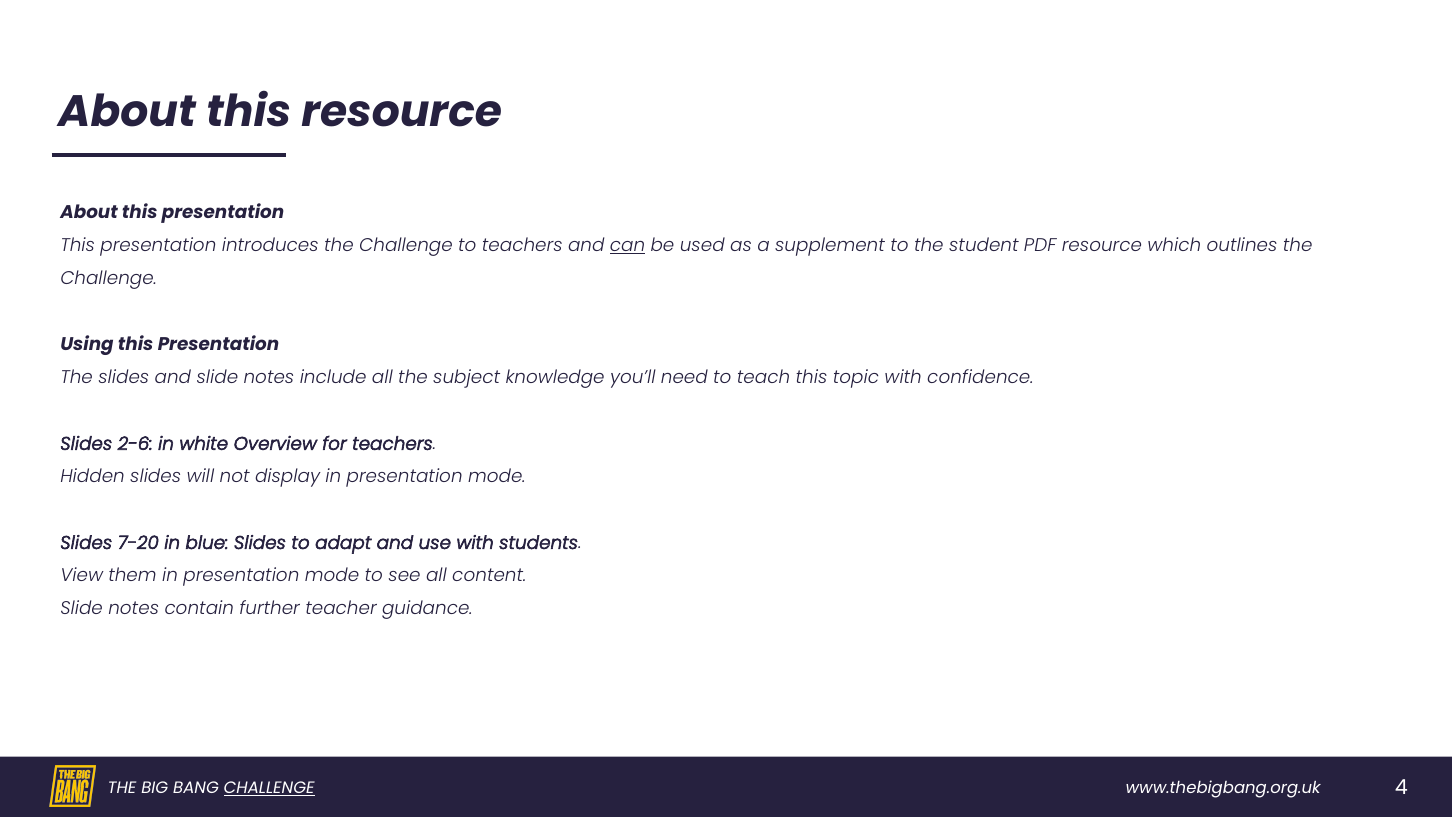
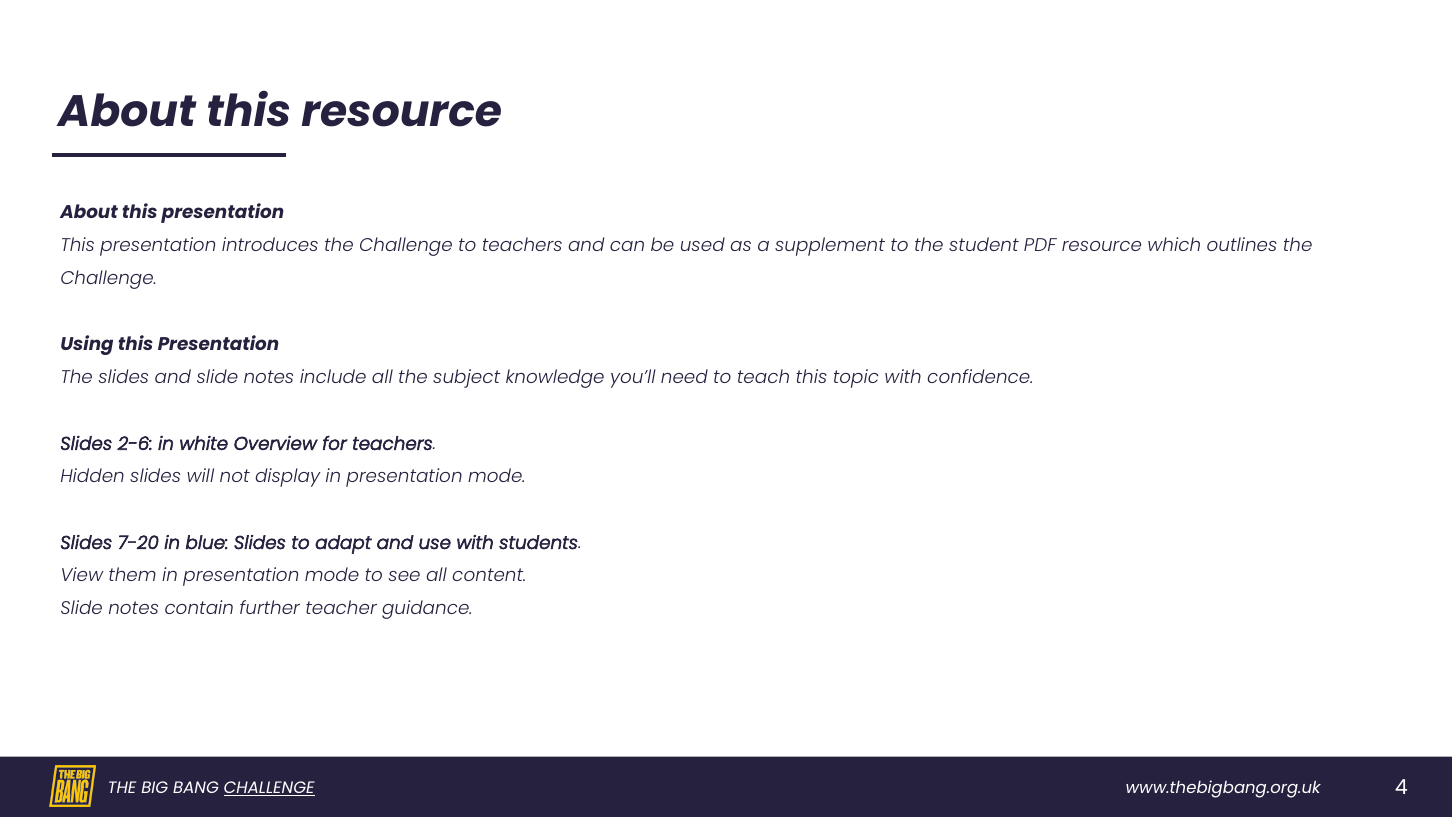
can underline: present -> none
